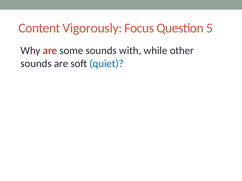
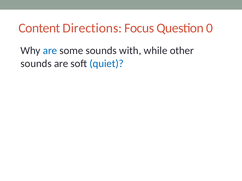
Vigorously: Vigorously -> Directions
5: 5 -> 0
are at (50, 51) colour: red -> blue
